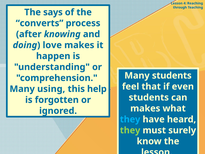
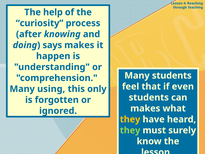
says: says -> help
converts: converts -> curiosity
love: love -> says
help: help -> only
they at (130, 119) colour: light blue -> yellow
